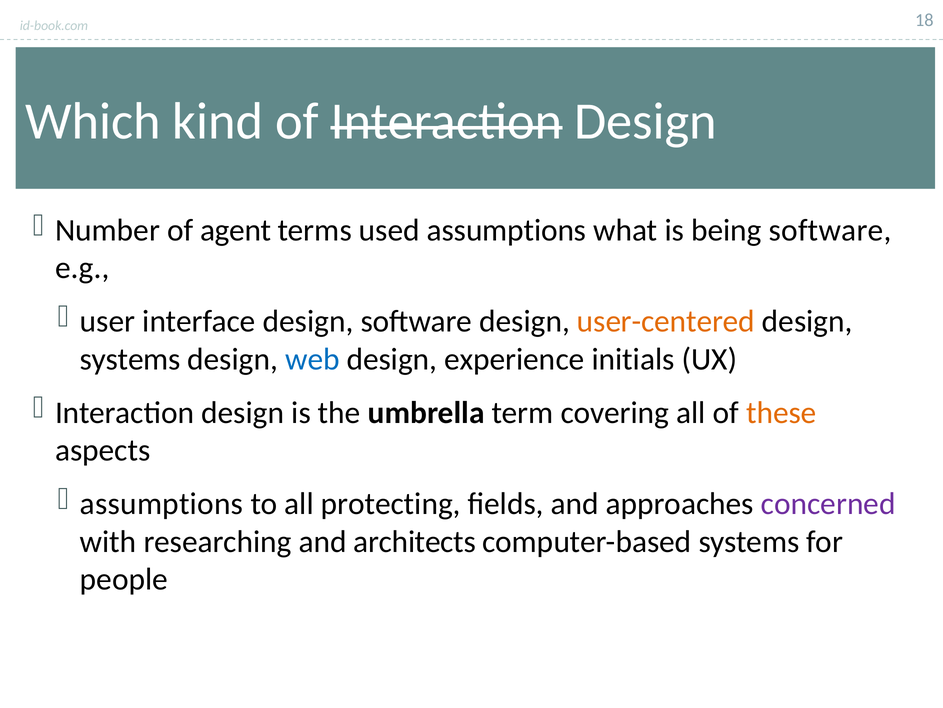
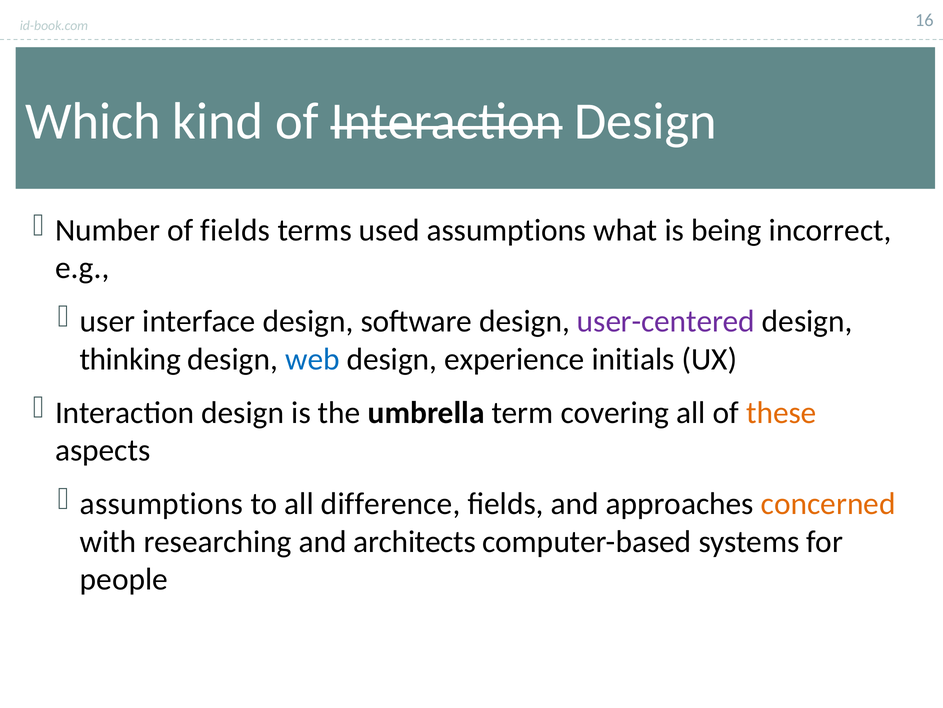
18: 18 -> 16
of agent: agent -> fields
being software: software -> incorrect
user-centered colour: orange -> purple
systems at (130, 359): systems -> thinking
protecting: protecting -> difference
concerned colour: purple -> orange
